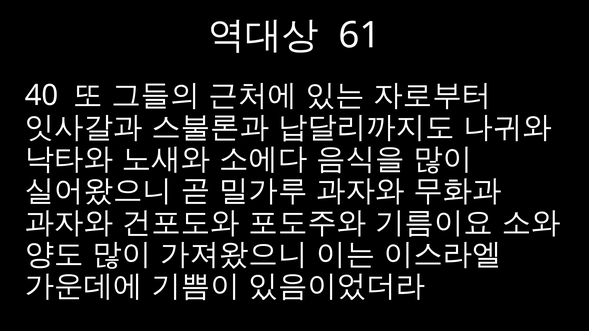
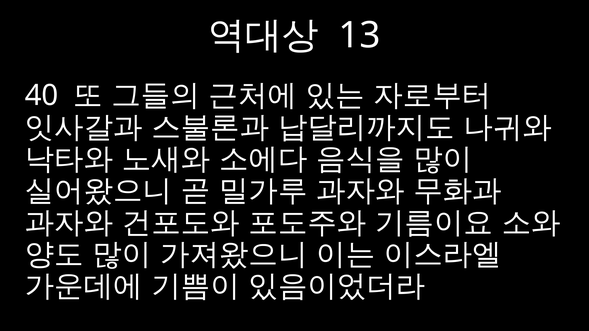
61: 61 -> 13
